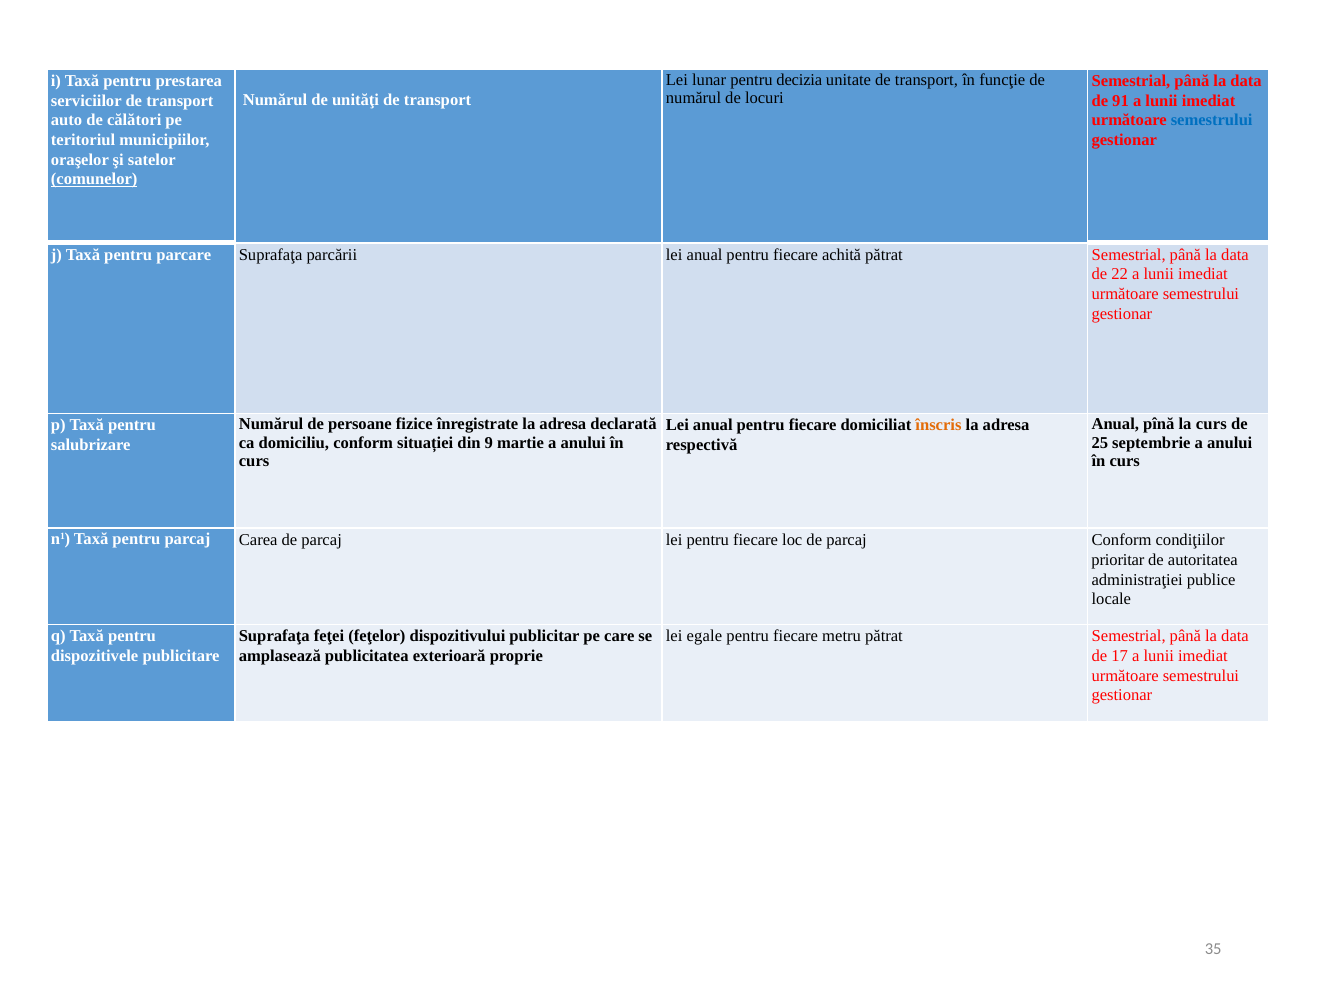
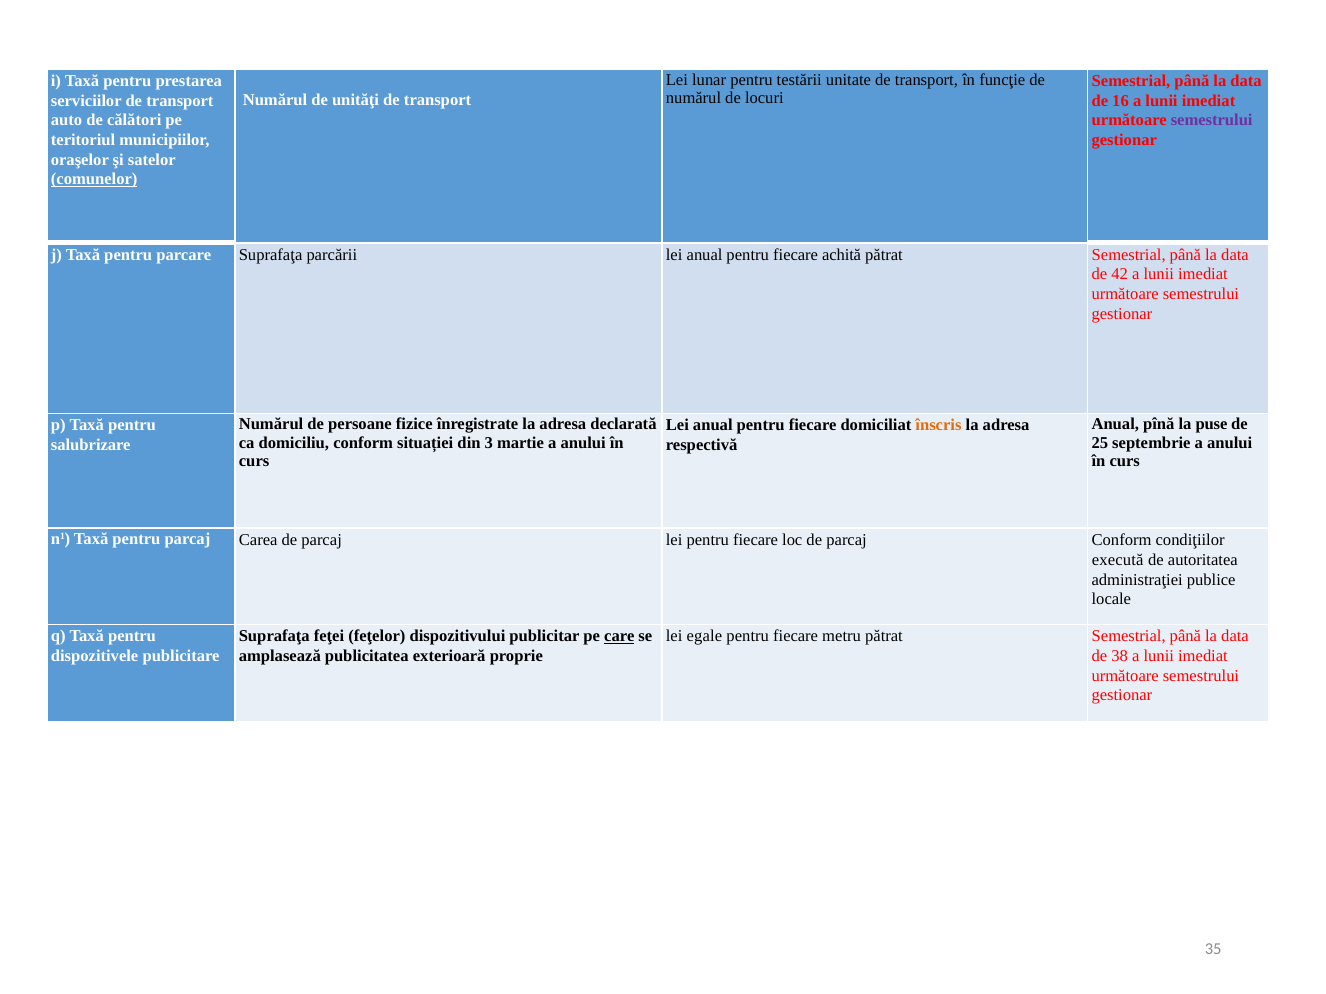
decizia: decizia -> testării
91: 91 -> 16
semestrului at (1212, 120) colour: blue -> purple
22: 22 -> 42
la curs: curs -> puse
9: 9 -> 3
prioritar: prioritar -> execută
care underline: none -> present
17: 17 -> 38
